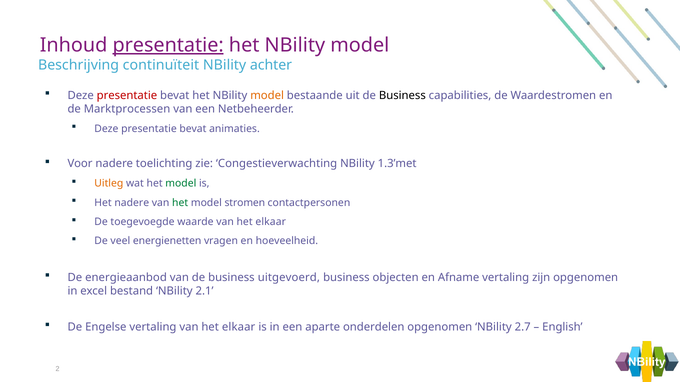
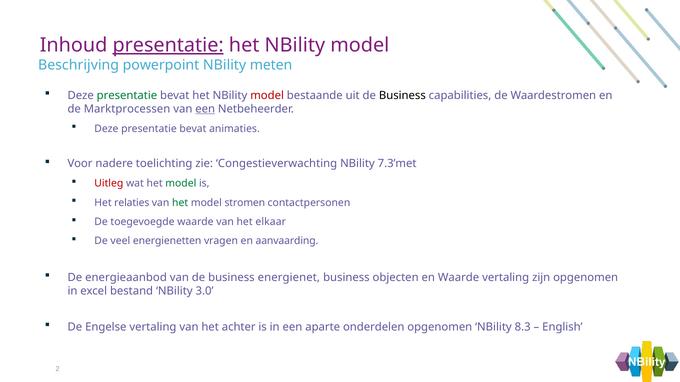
continuïteit: continuïteit -> powerpoint
achter: achter -> meten
presentatie at (127, 95) colour: red -> green
model at (267, 95) colour: orange -> red
een at (205, 109) underline: none -> present
1.3’met: 1.3’met -> 7.3’met
Uitleg colour: orange -> red
Het nadere: nadere -> relaties
hoeveelheid: hoeveelheid -> aanvaarding
uitgevoerd: uitgevoerd -> energienet
en Afname: Afname -> Waarde
2.1: 2.1 -> 3.0
vertaling van het elkaar: elkaar -> achter
2.7: 2.7 -> 8.3
